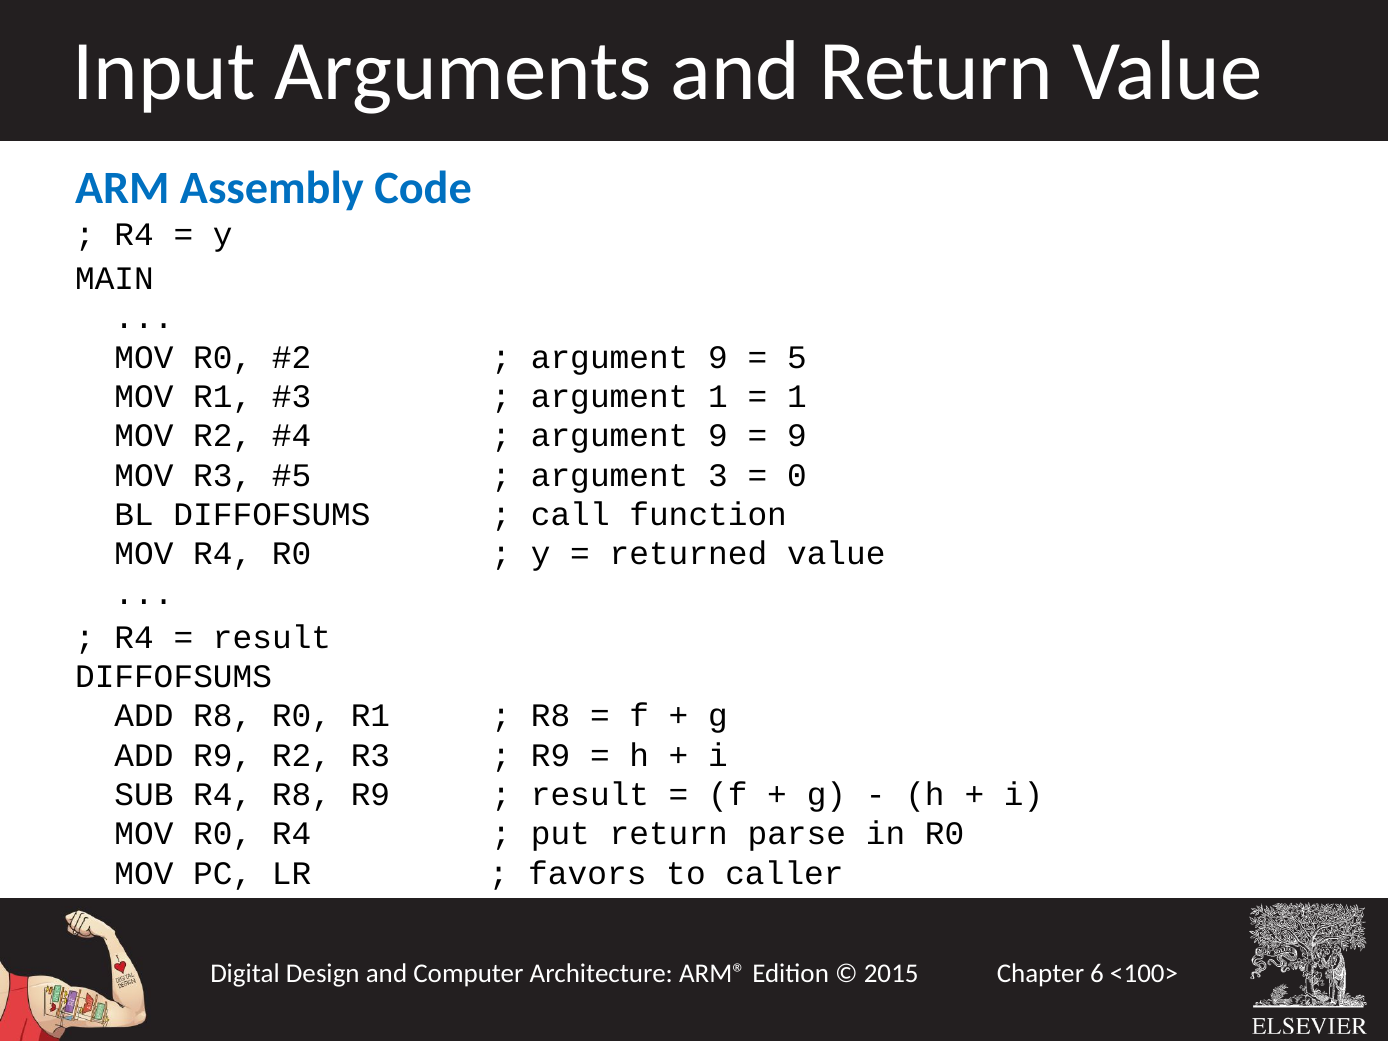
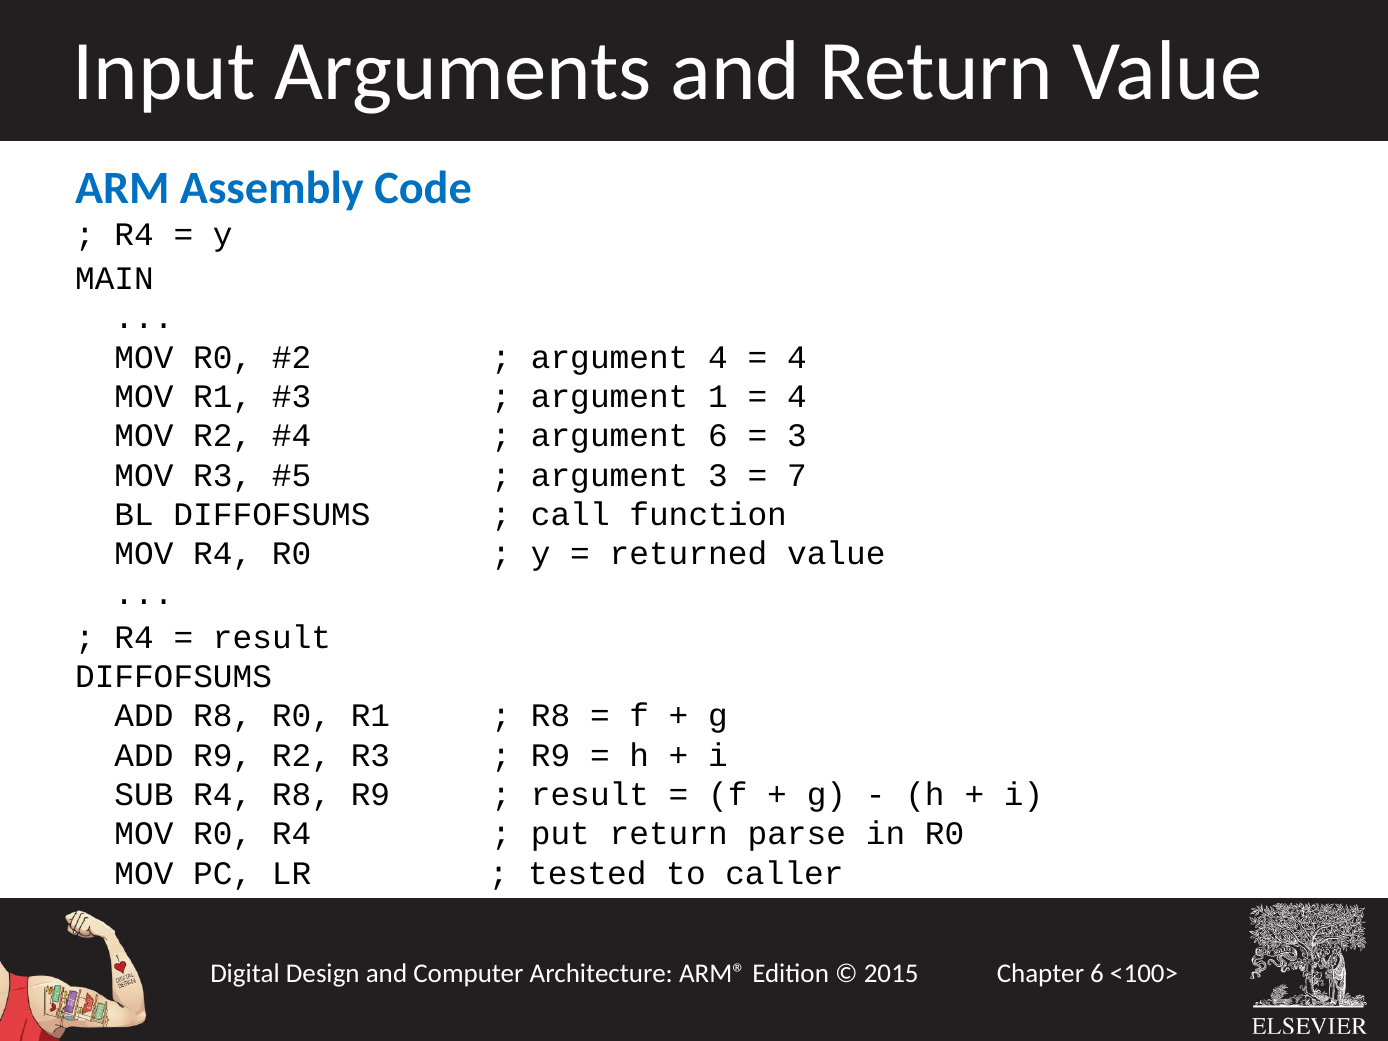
9 at (718, 357): 9 -> 4
5 at (797, 357): 5 -> 4
1 at (797, 397): 1 -> 4
9 at (718, 436): 9 -> 6
9 at (797, 436): 9 -> 3
0: 0 -> 7
favors: favors -> tested
